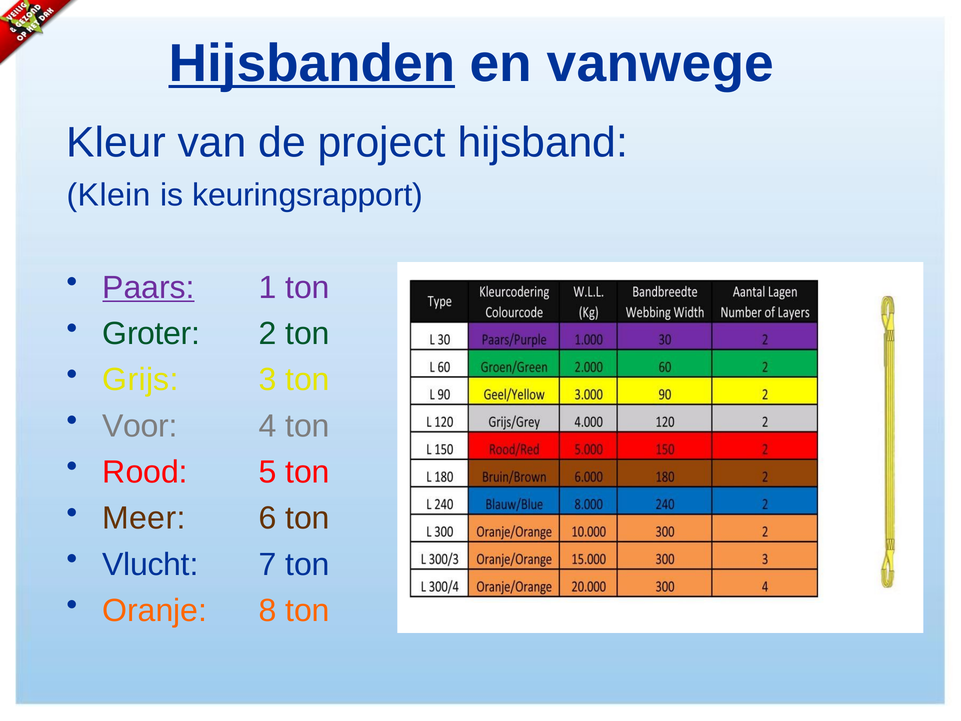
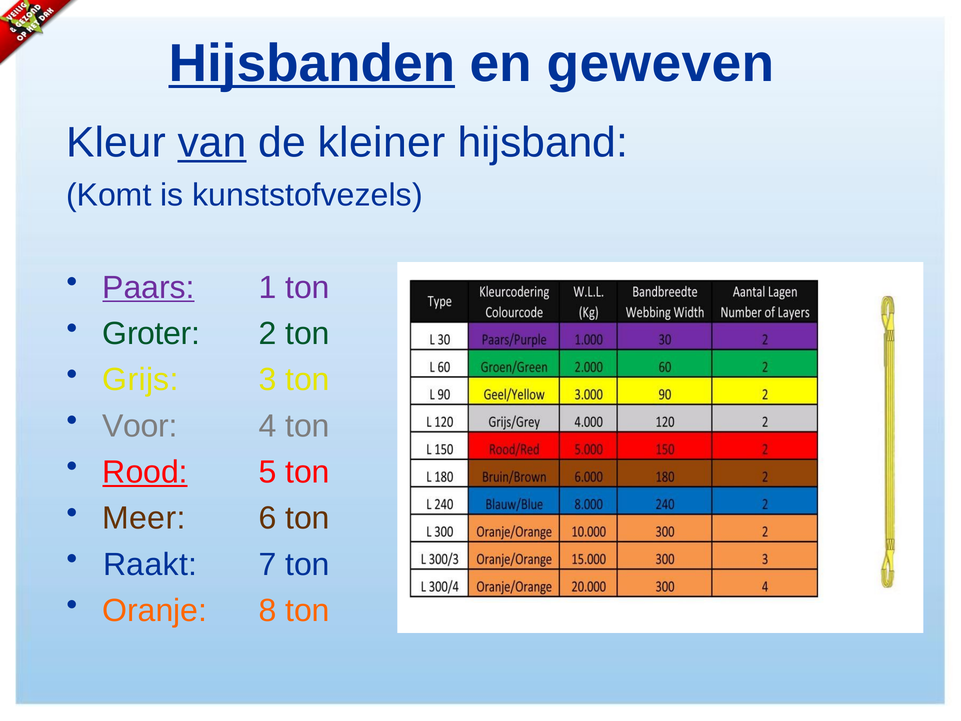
vanwege: vanwege -> geweven
van underline: none -> present
project: project -> kleiner
Klein: Klein -> Komt
keuringsrapport: keuringsrapport -> kunststofvezels
Rood underline: none -> present
Vlucht: Vlucht -> Raakt
